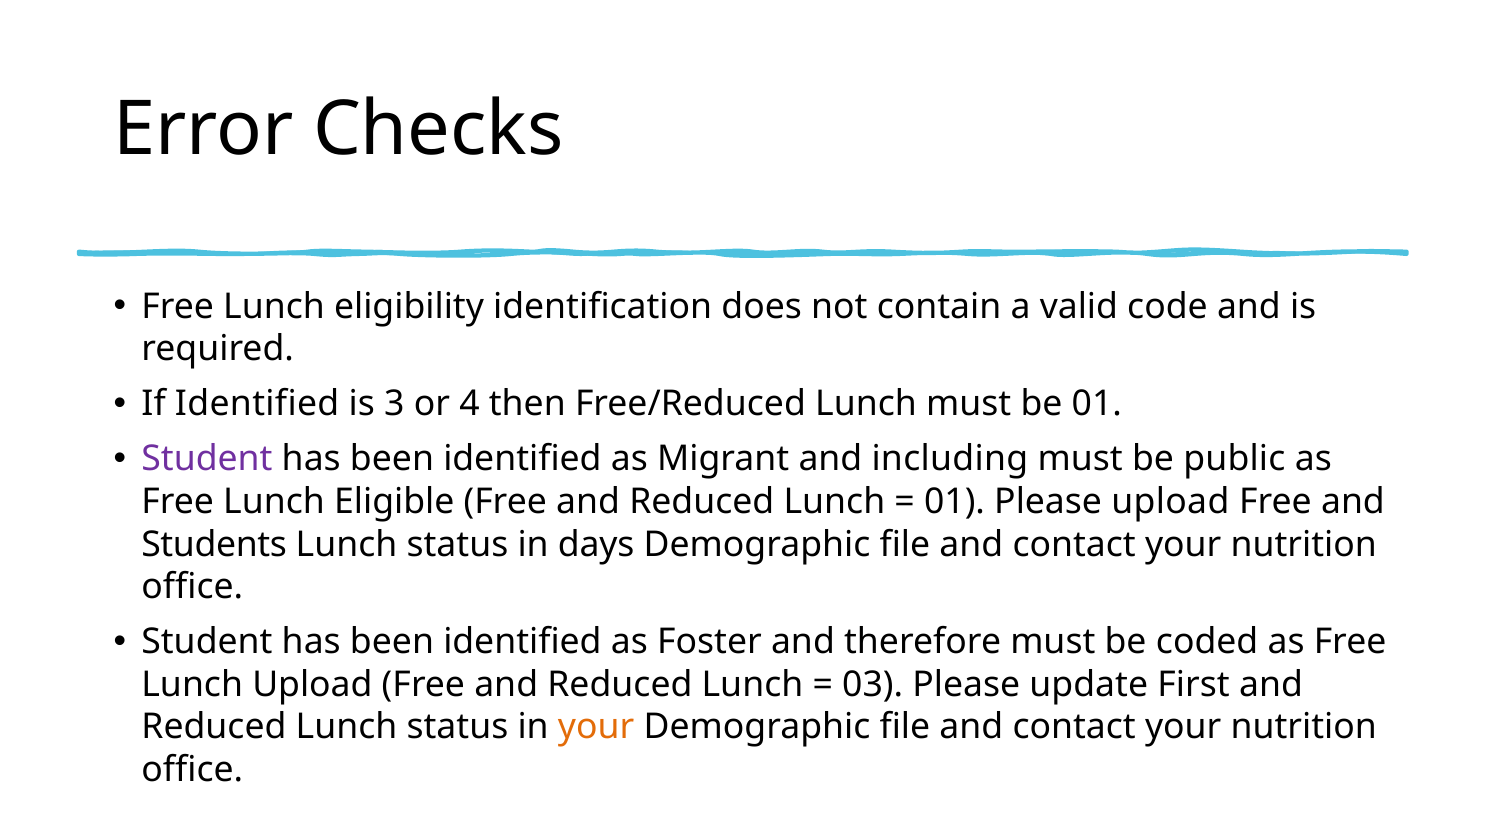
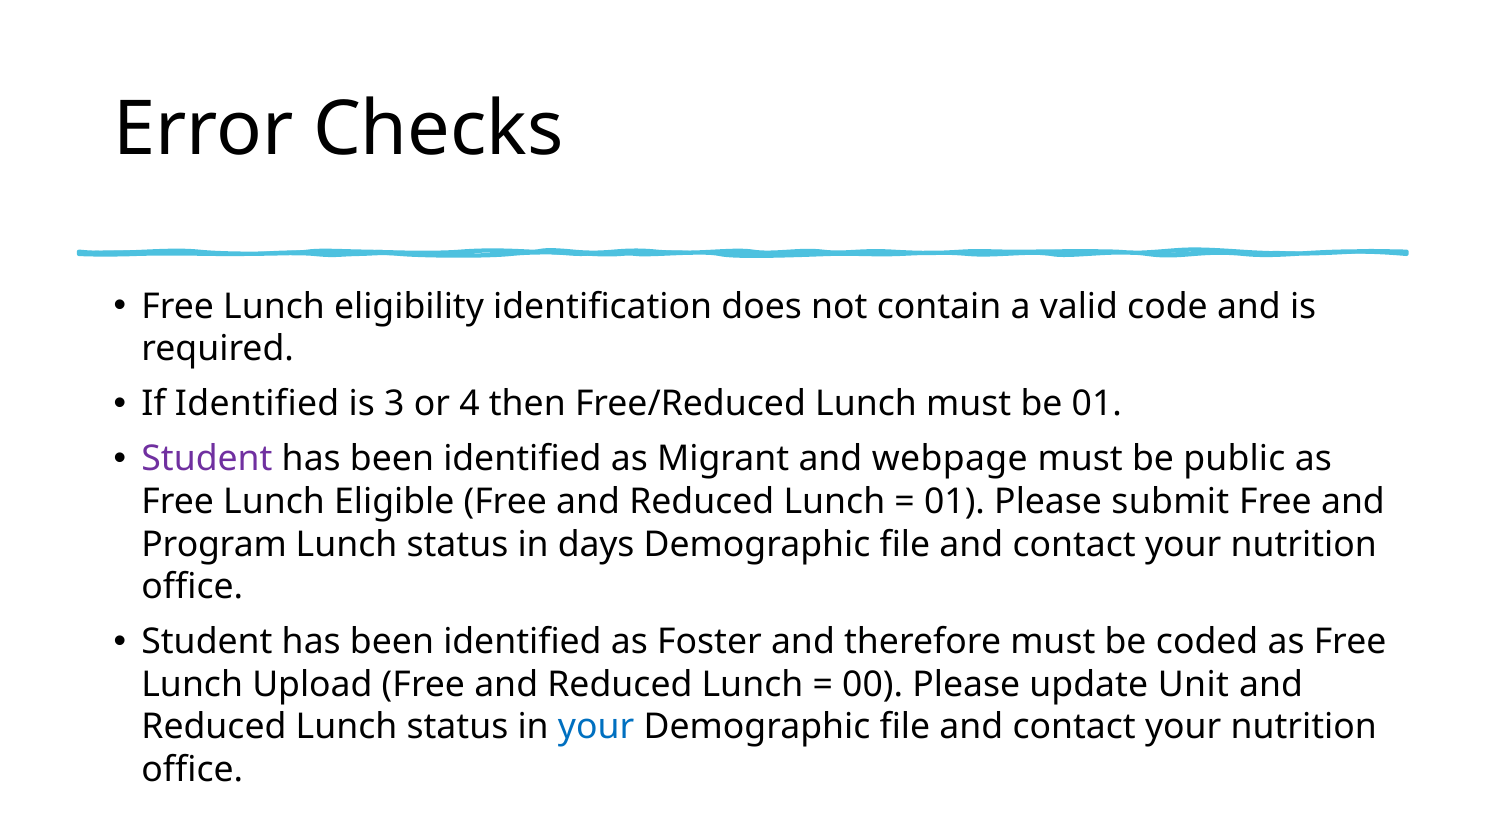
including: including -> webpage
Please upload: upload -> submit
Students: Students -> Program
03: 03 -> 00
First: First -> Unit
your at (596, 727) colour: orange -> blue
